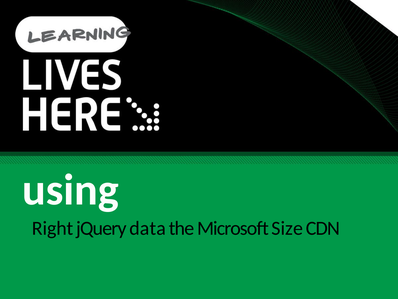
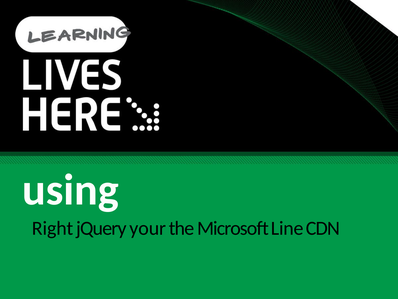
data: data -> your
Size: Size -> Line
